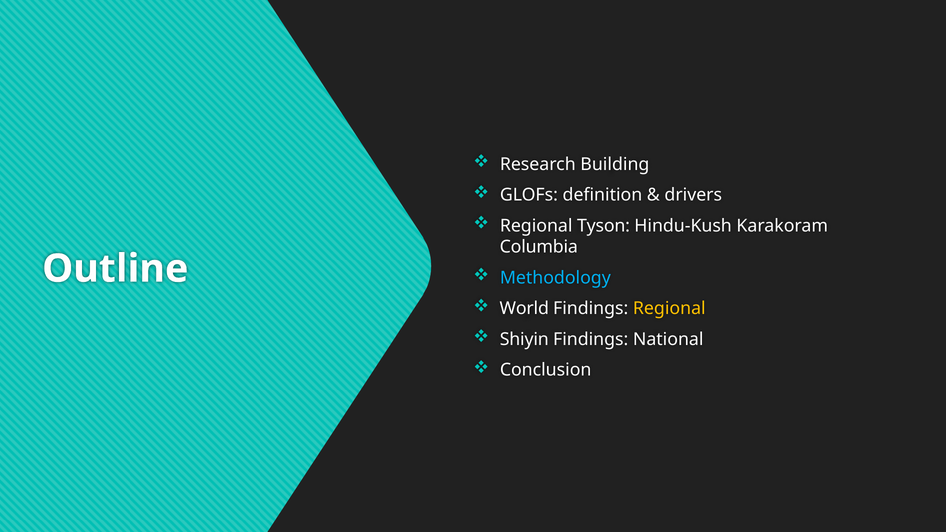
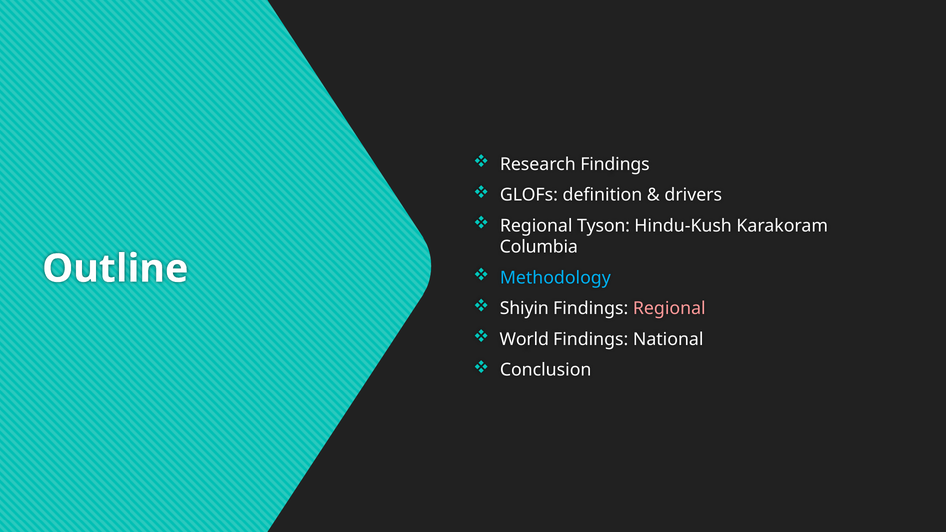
Research Building: Building -> Findings
World: World -> Shiyin
Regional at (669, 309) colour: yellow -> pink
Shiyin: Shiyin -> World
